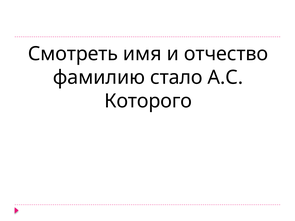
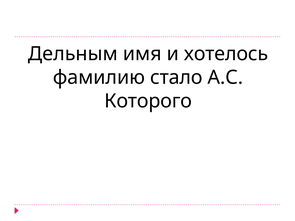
Смотреть: Смотреть -> Дельным
отчество: отчество -> хотелось
